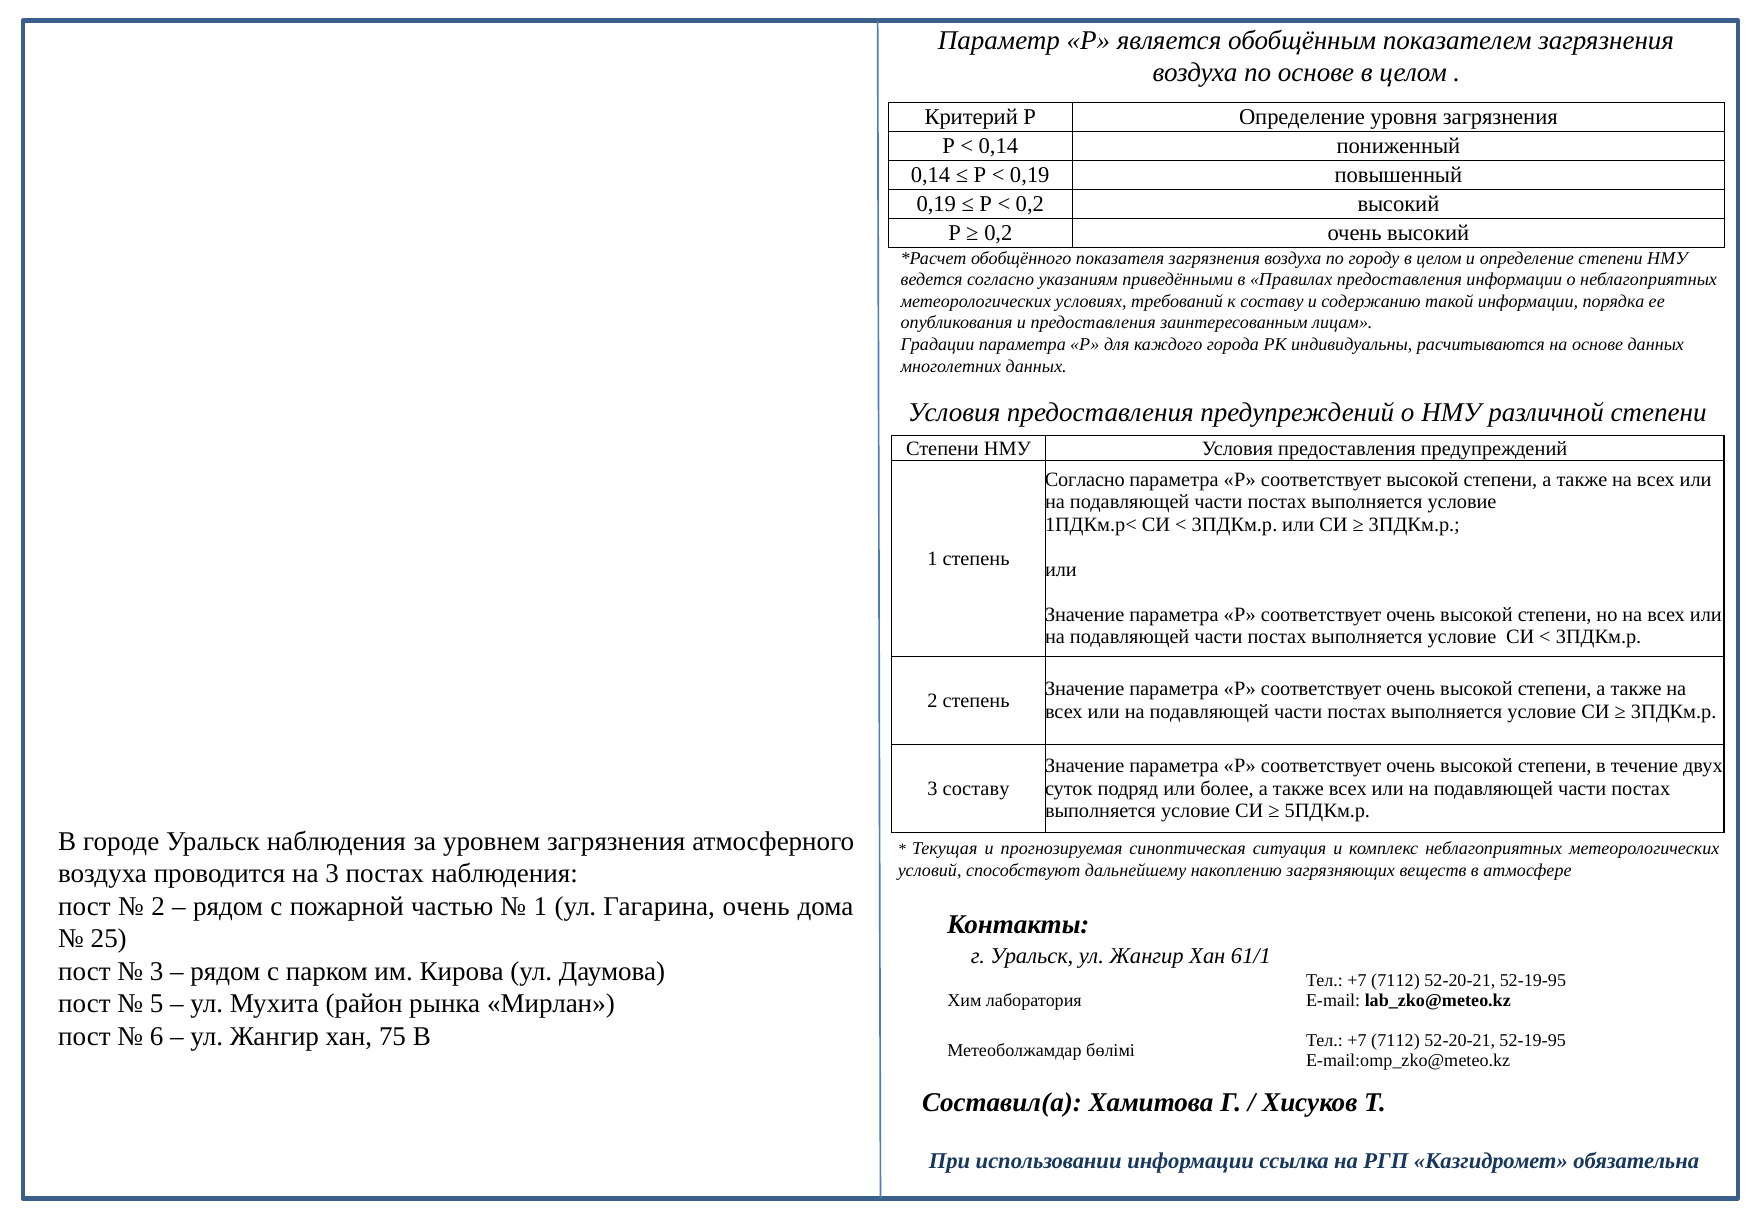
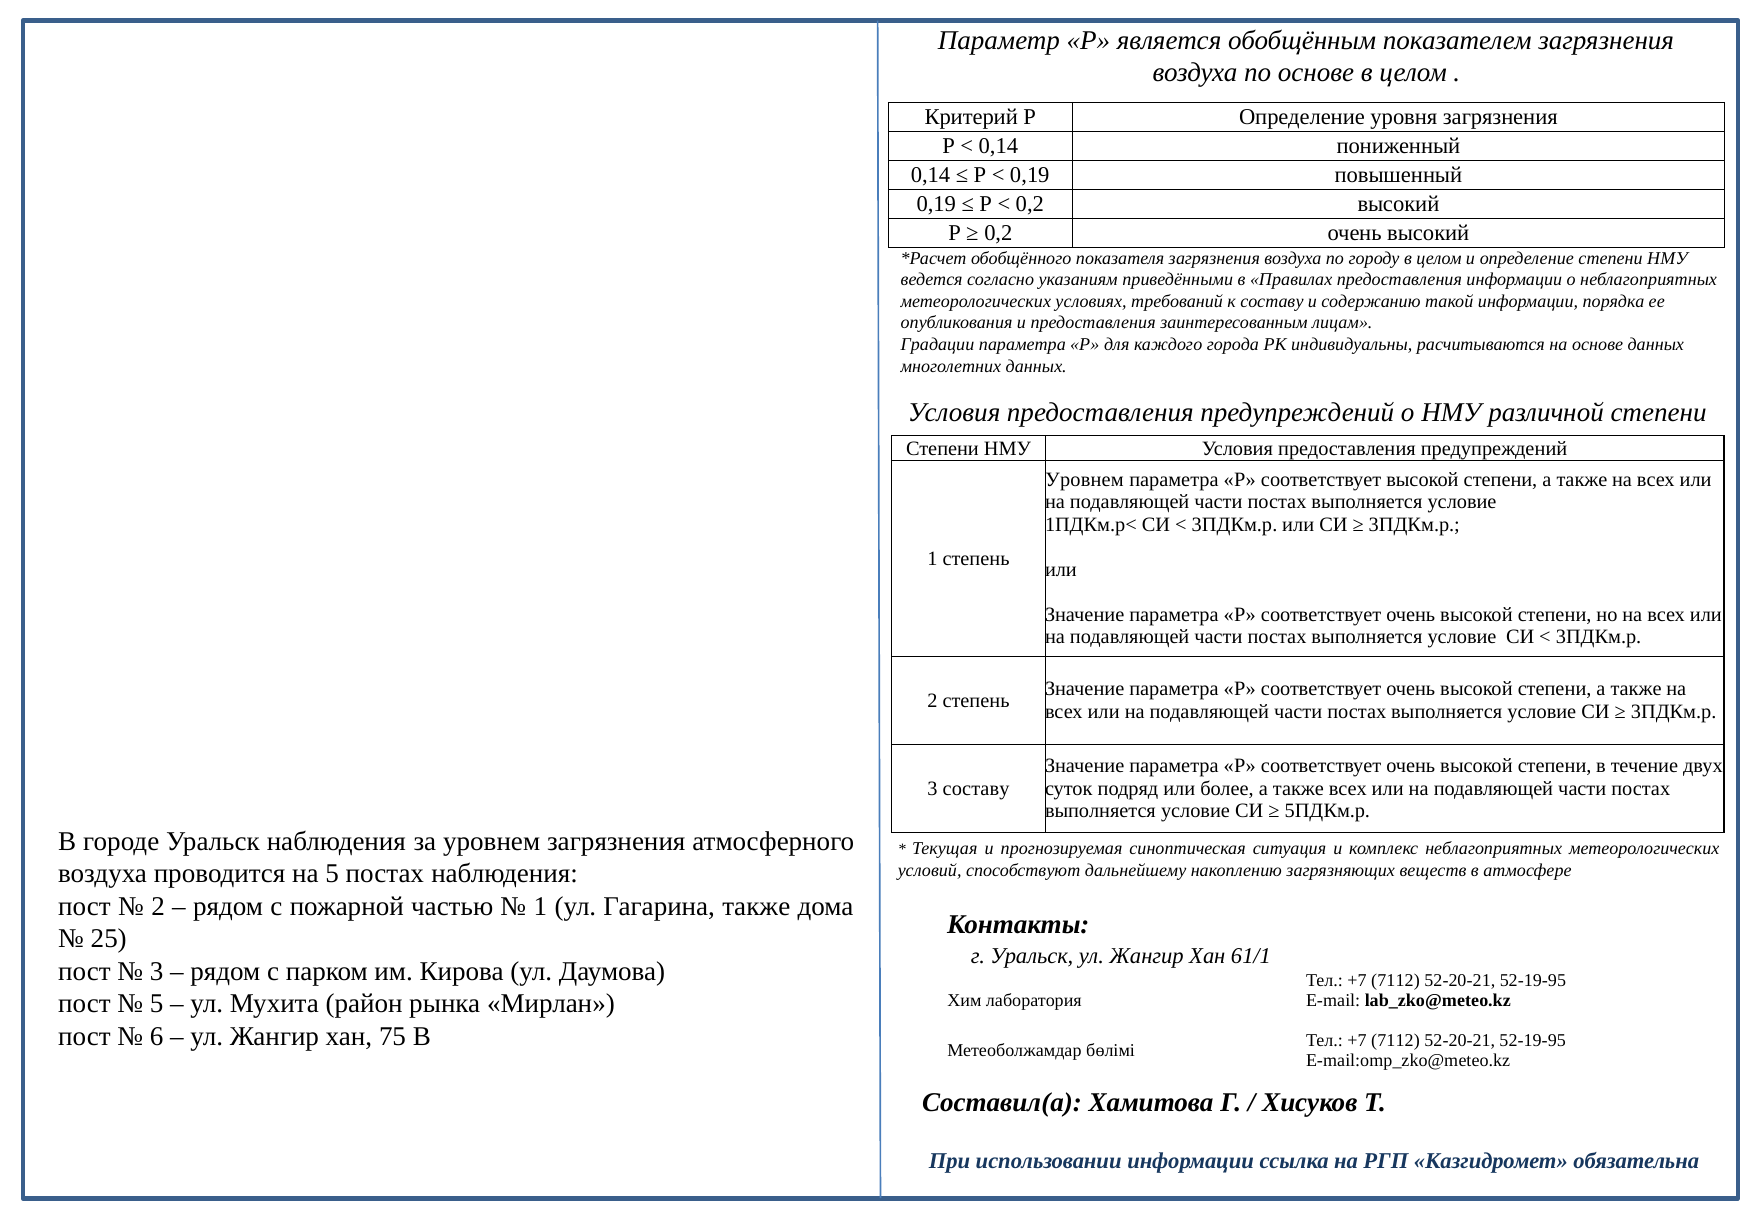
Согласно at (1085, 480): Согласно -> Уровнем
на 3: 3 -> 5
Гагарина очень: очень -> также
